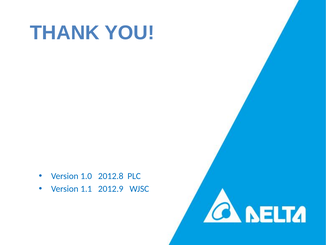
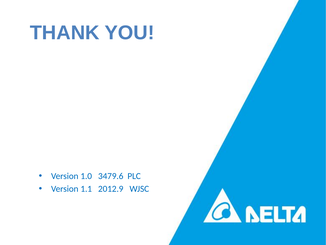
2012.8: 2012.8 -> 3479.6
